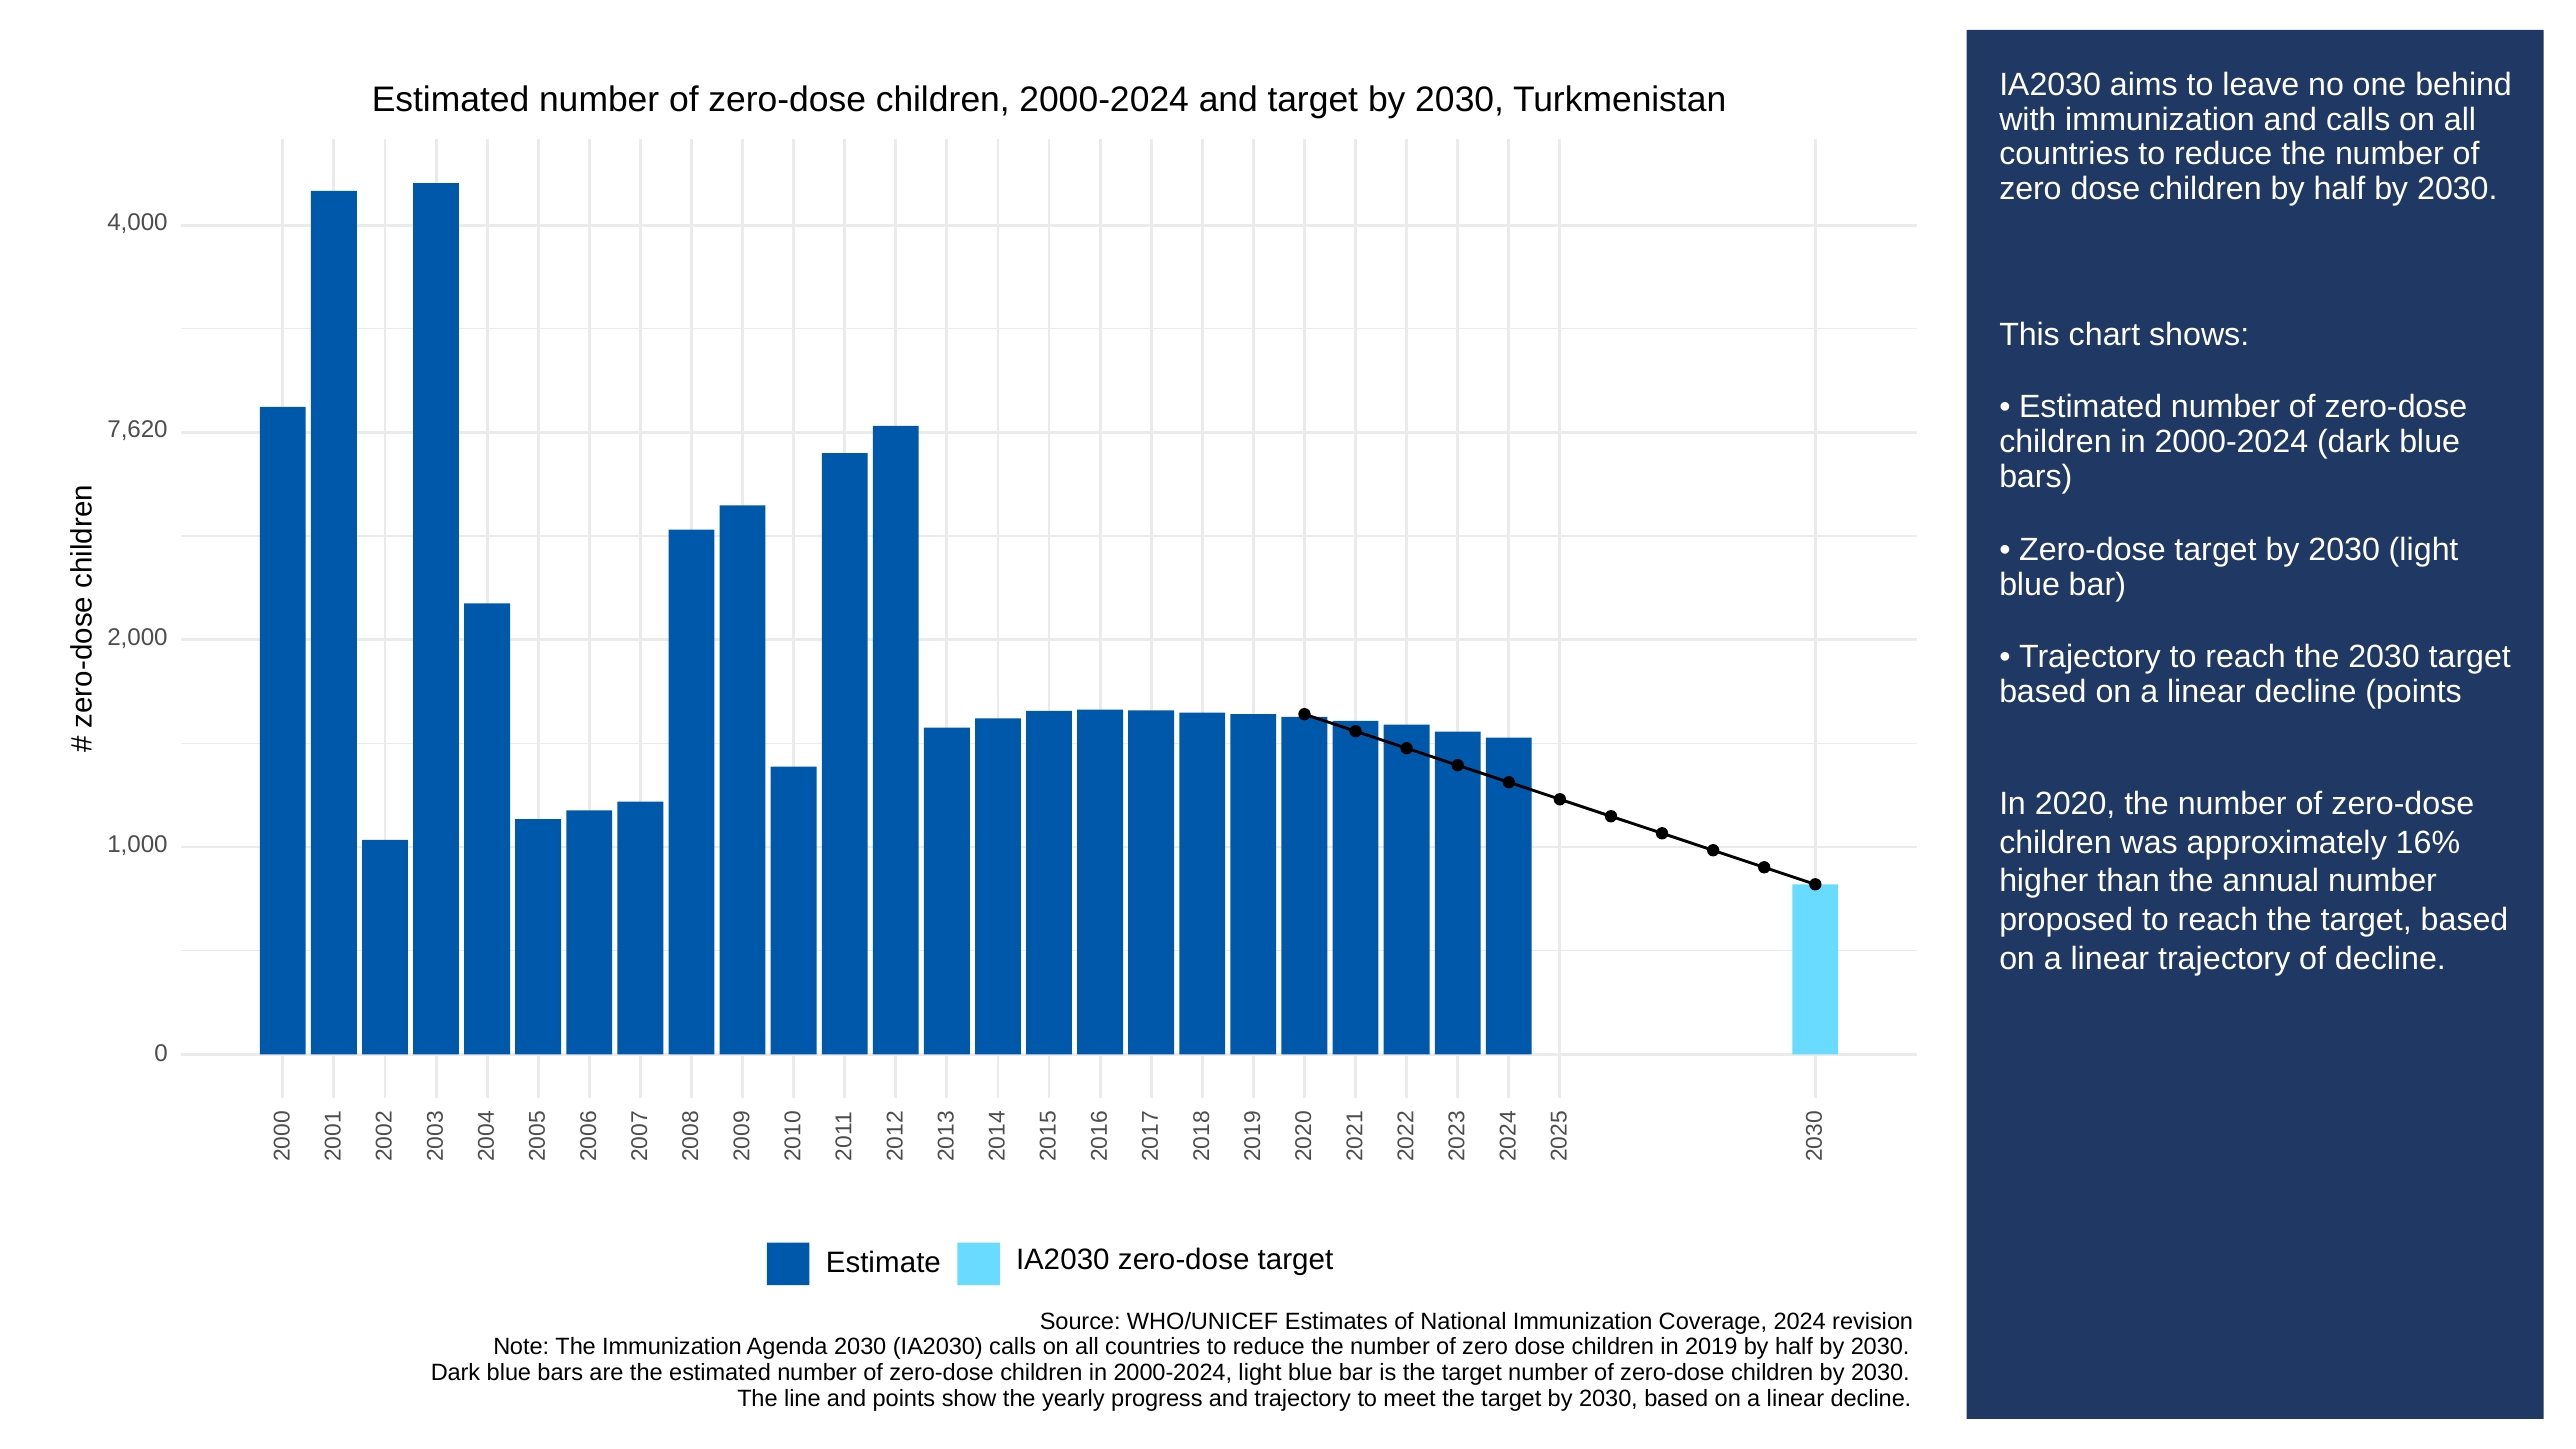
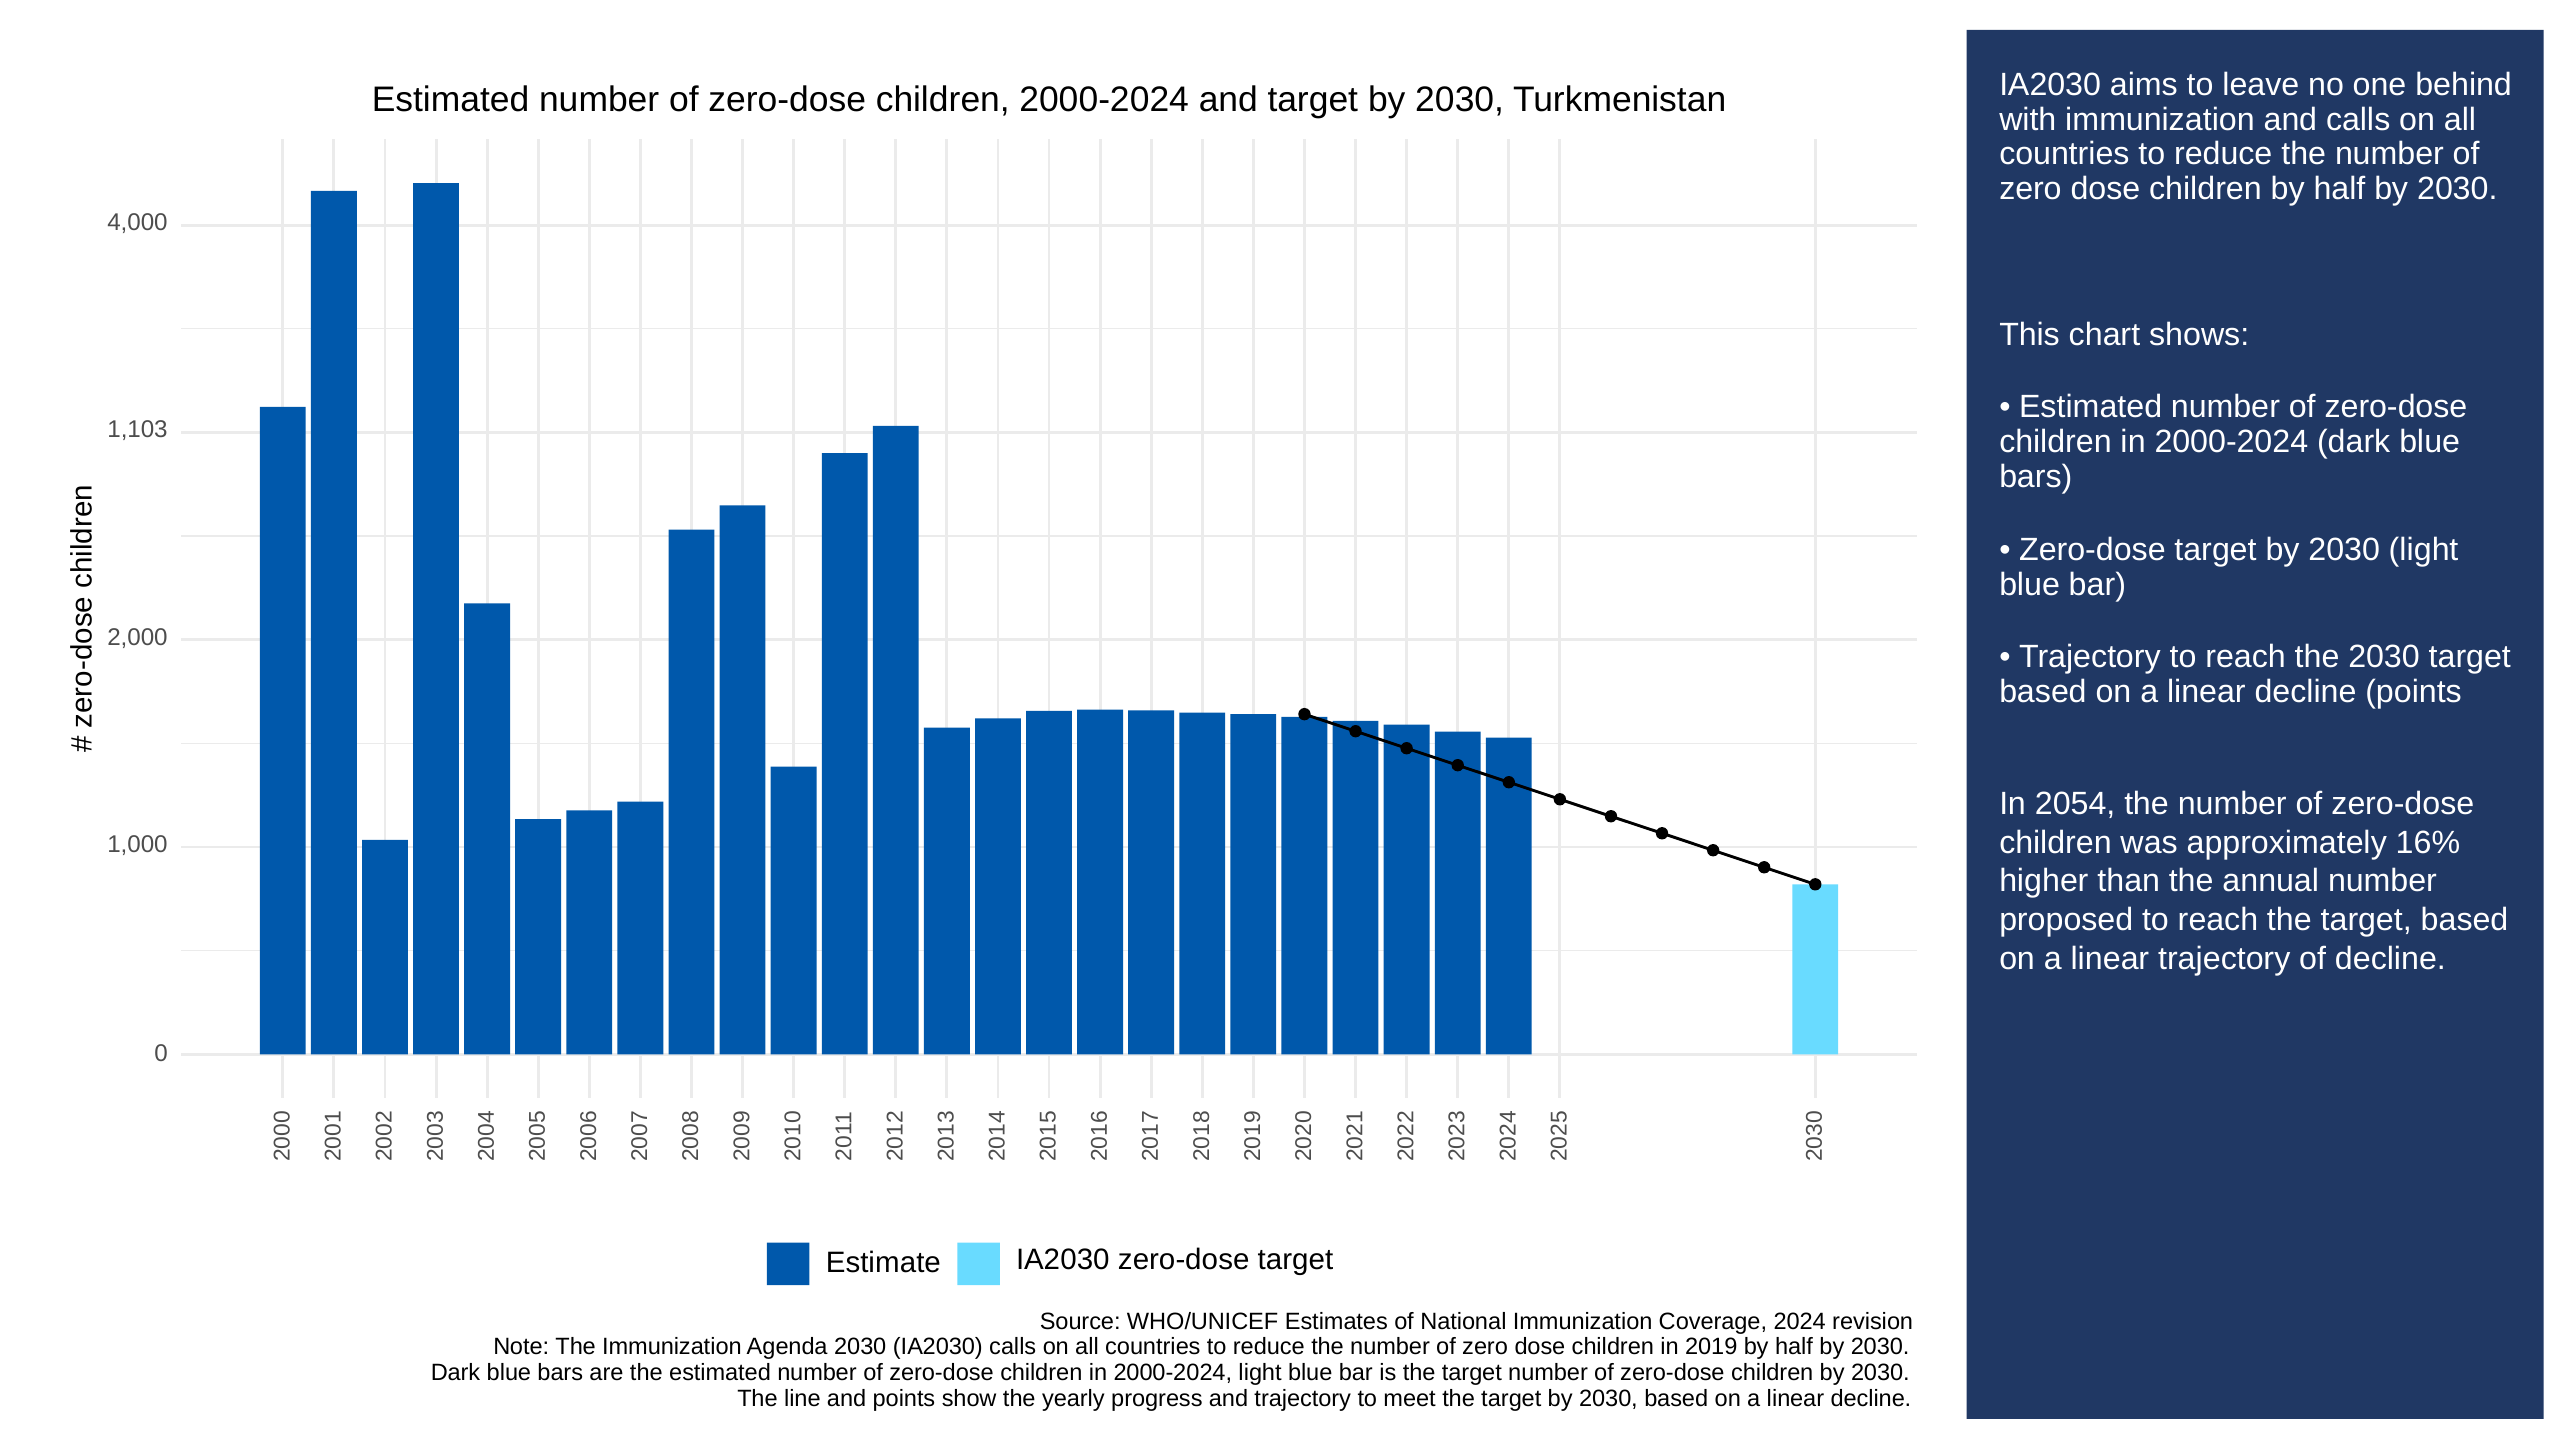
7,620: 7,620 -> 1,103
2020: 2020 -> 2054
